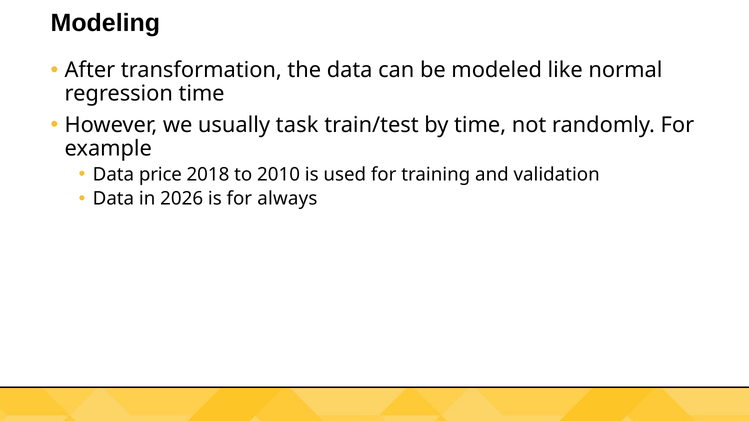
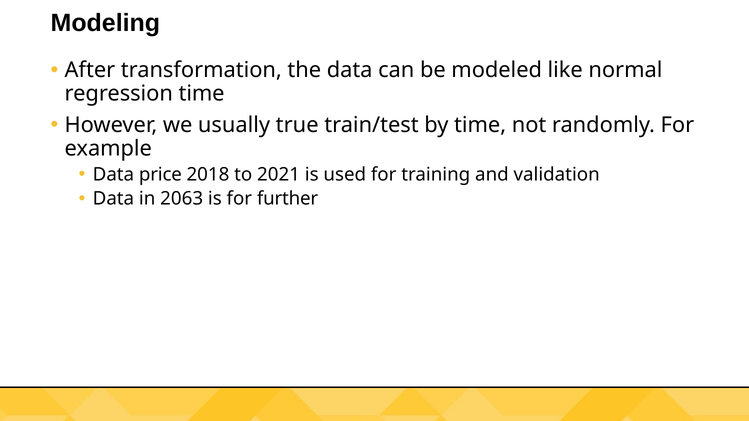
task: task -> true
2010: 2010 -> 2021
2026: 2026 -> 2063
always: always -> further
